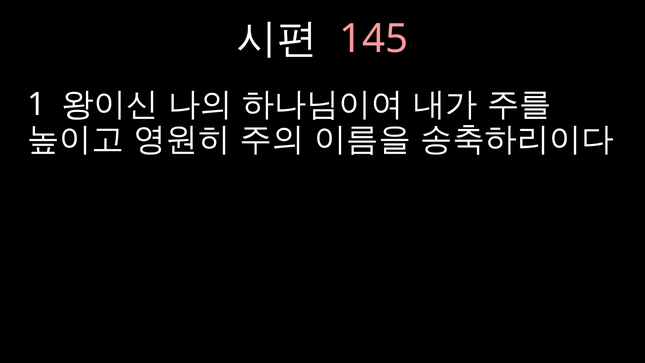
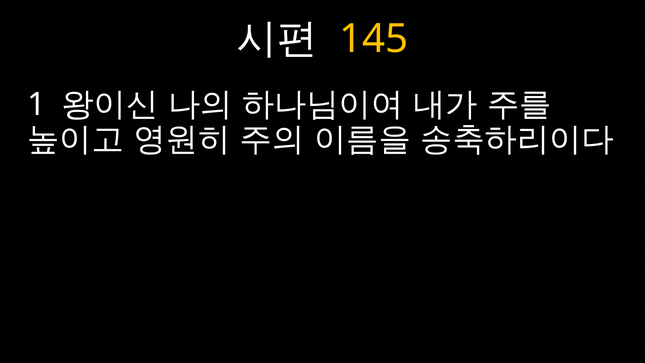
145 colour: pink -> yellow
